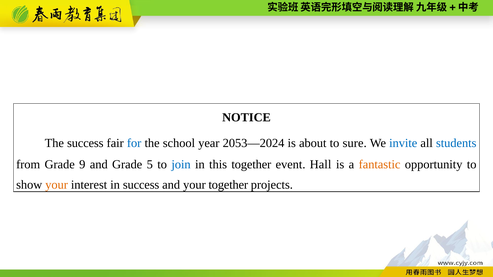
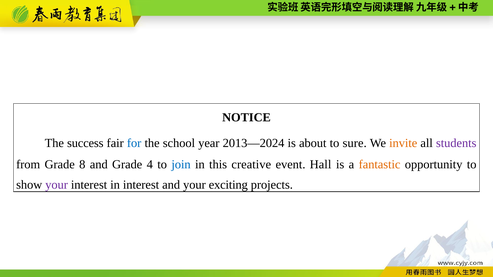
2053—2024: 2053—2024 -> 2013—2024
invite colour: blue -> orange
students colour: blue -> purple
9: 9 -> 8
5: 5 -> 4
this together: together -> creative
your at (57, 185) colour: orange -> purple
in success: success -> interest
your together: together -> exciting
